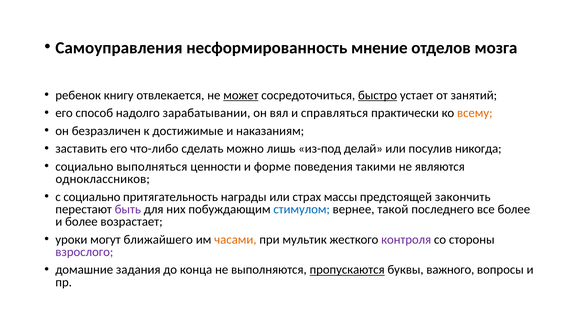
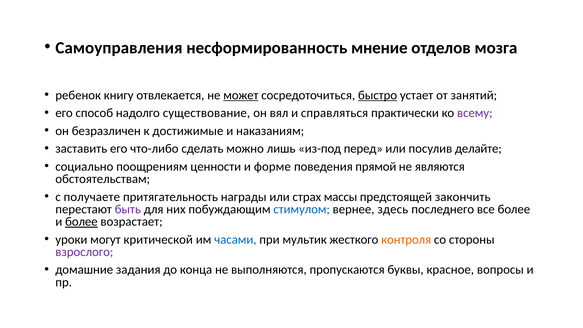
зарабатывании: зарабатывании -> существование
всему colour: orange -> purple
делай: делай -> перед
никогда: никогда -> делайте
выполняться: выполняться -> поощрениям
такими: такими -> прямой
одноклассников: одноклассников -> обстоятельствам
с социально: социально -> получаете
такой: такой -> здесь
более at (81, 222) underline: none -> present
ближайшего: ближайшего -> критической
часами colour: orange -> blue
контроля colour: purple -> orange
пропускаются underline: present -> none
важного: важного -> красное
